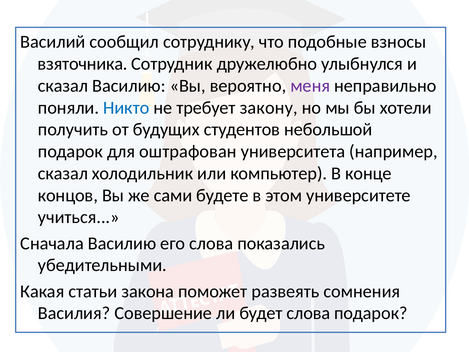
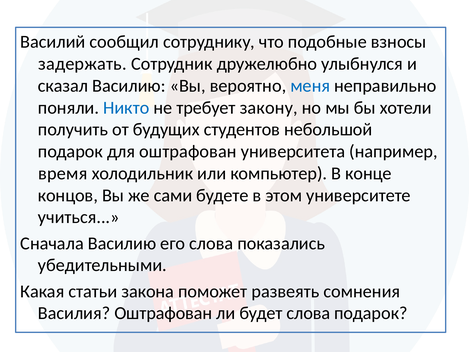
взяточника: взяточника -> задержать
меня colour: purple -> blue
сказал at (63, 173): сказал -> время
Василия Совершение: Совершение -> Оштрафован
